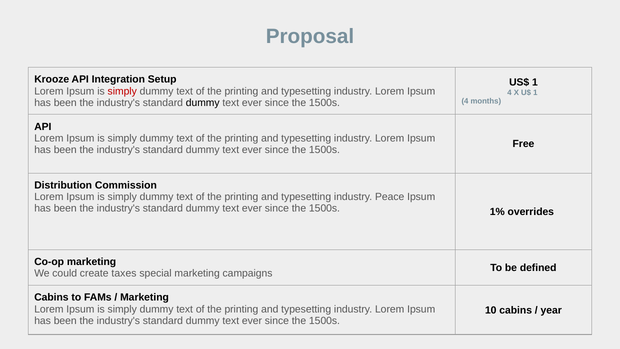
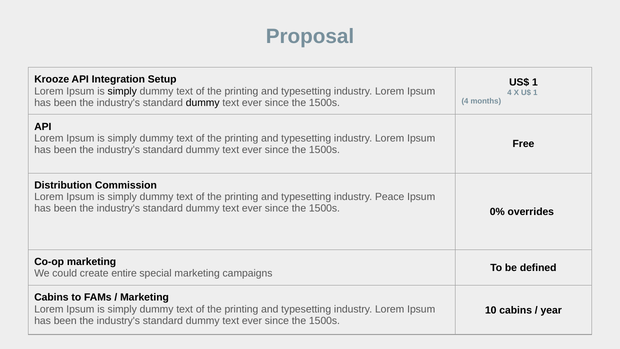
simply at (122, 91) colour: red -> black
1%: 1% -> 0%
taxes: taxes -> entire
